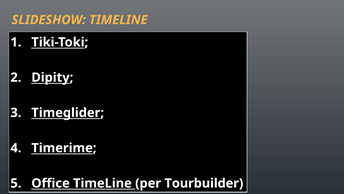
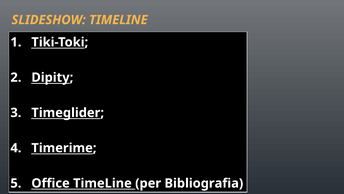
Tourbuilder: Tourbuilder -> Bibliografia
